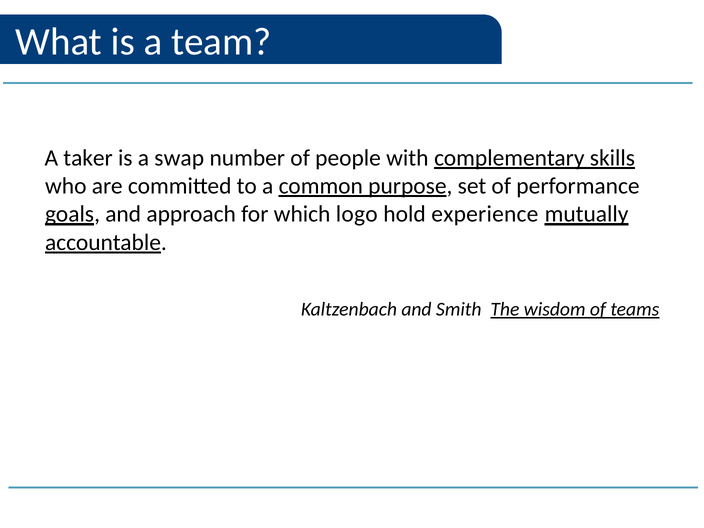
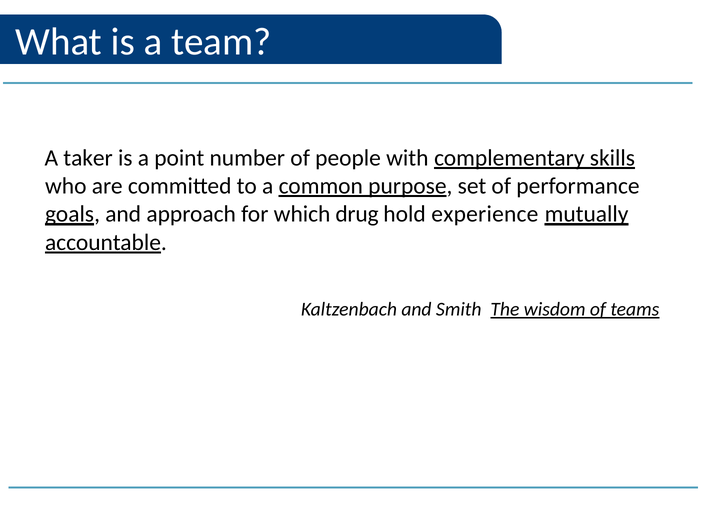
swap: swap -> point
logo: logo -> drug
